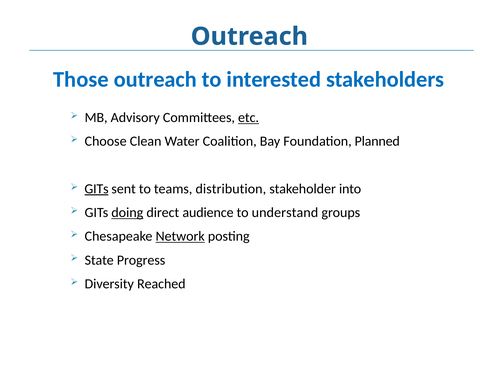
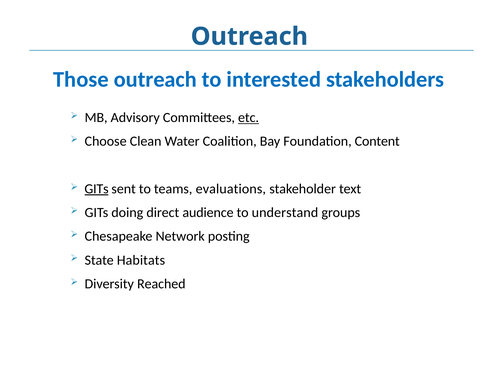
Planned: Planned -> Content
distribution: distribution -> evaluations
into: into -> text
doing underline: present -> none
Network underline: present -> none
Progress: Progress -> Habitats
